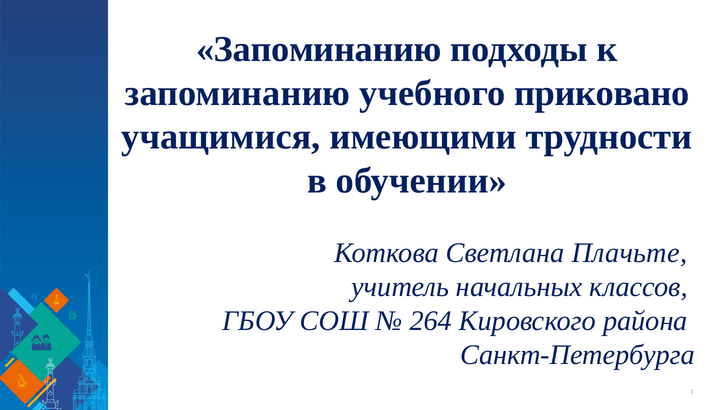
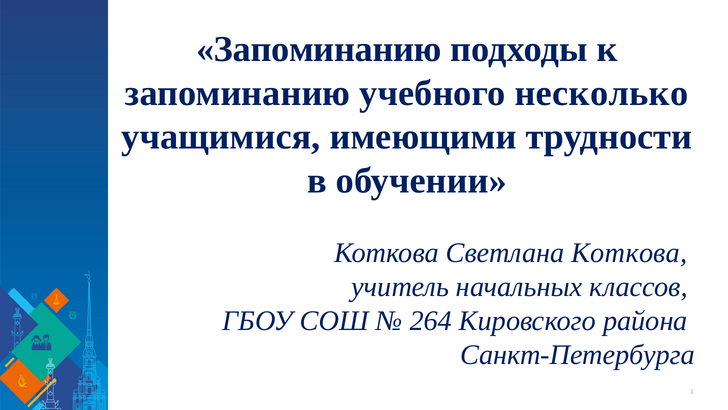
приковано: приковано -> несколько
Светлана Плачьте: Плачьте -> Коткова
